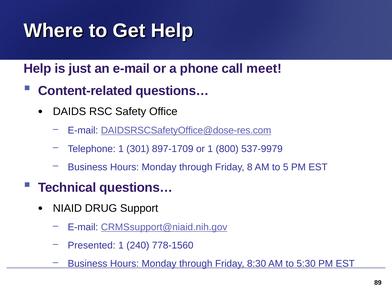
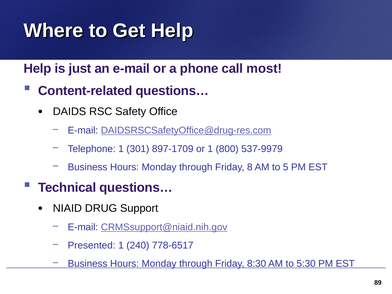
meet: meet -> most
DAIDSRSCSafetyOffice@dose-res.com: DAIDSRSCSafetyOffice@dose-res.com -> DAIDSRSCSafetyOffice@drug-res.com
778-1560: 778-1560 -> 778-6517
